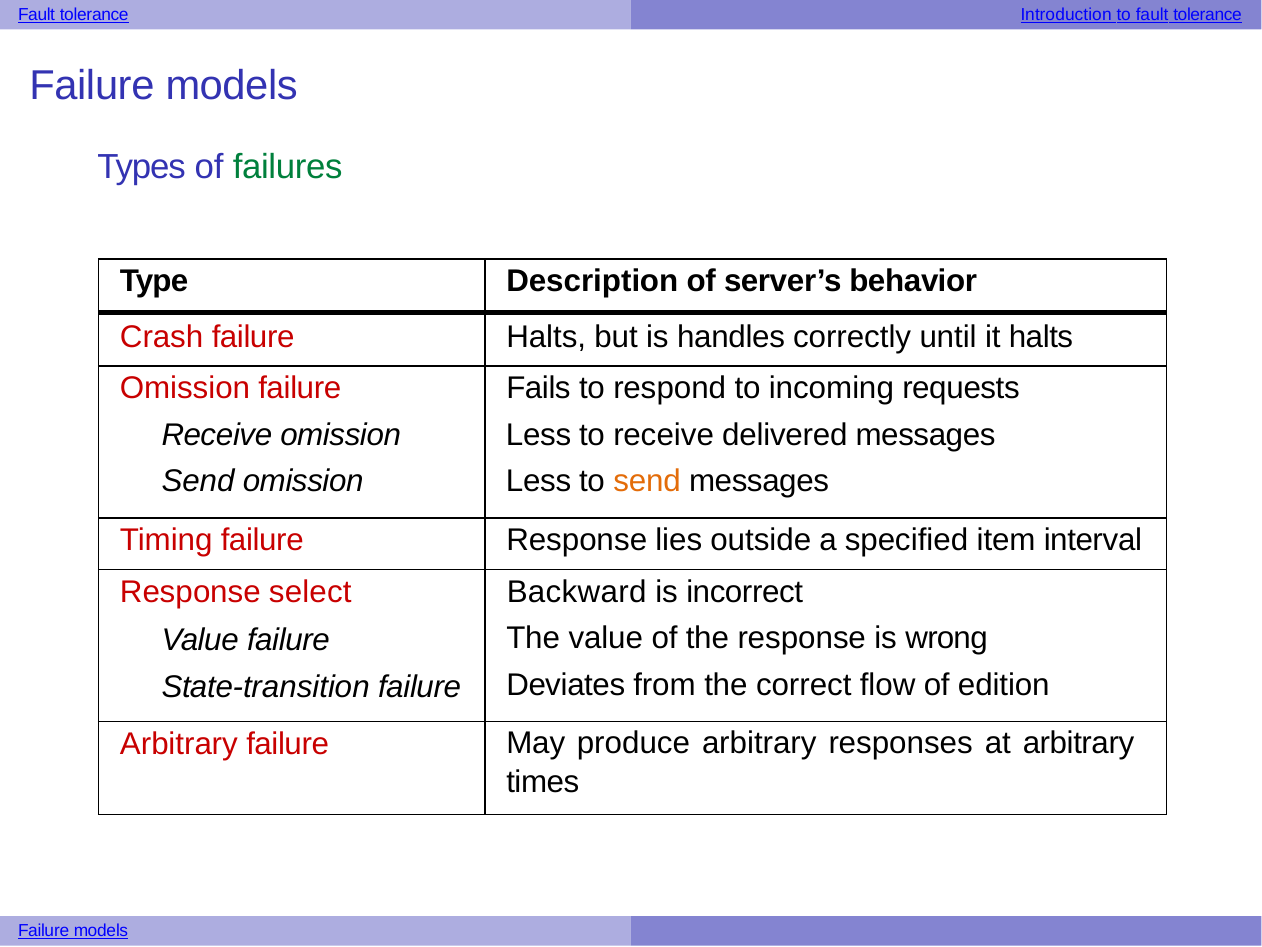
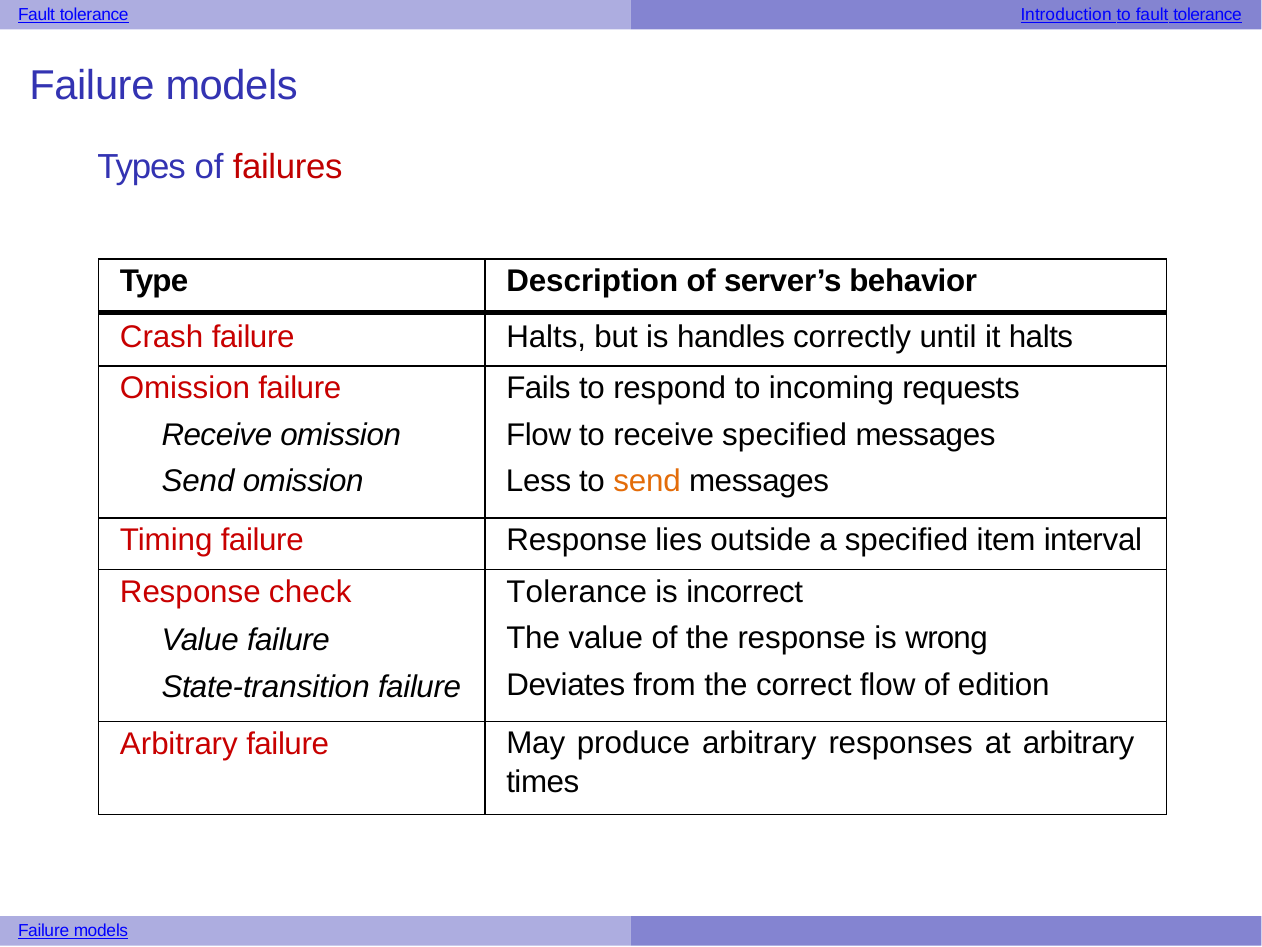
failures colour: green -> red
Less at (539, 435): Less -> Flow
receive delivered: delivered -> specified
select: select -> check
Backward at (577, 592): Backward -> Tolerance
